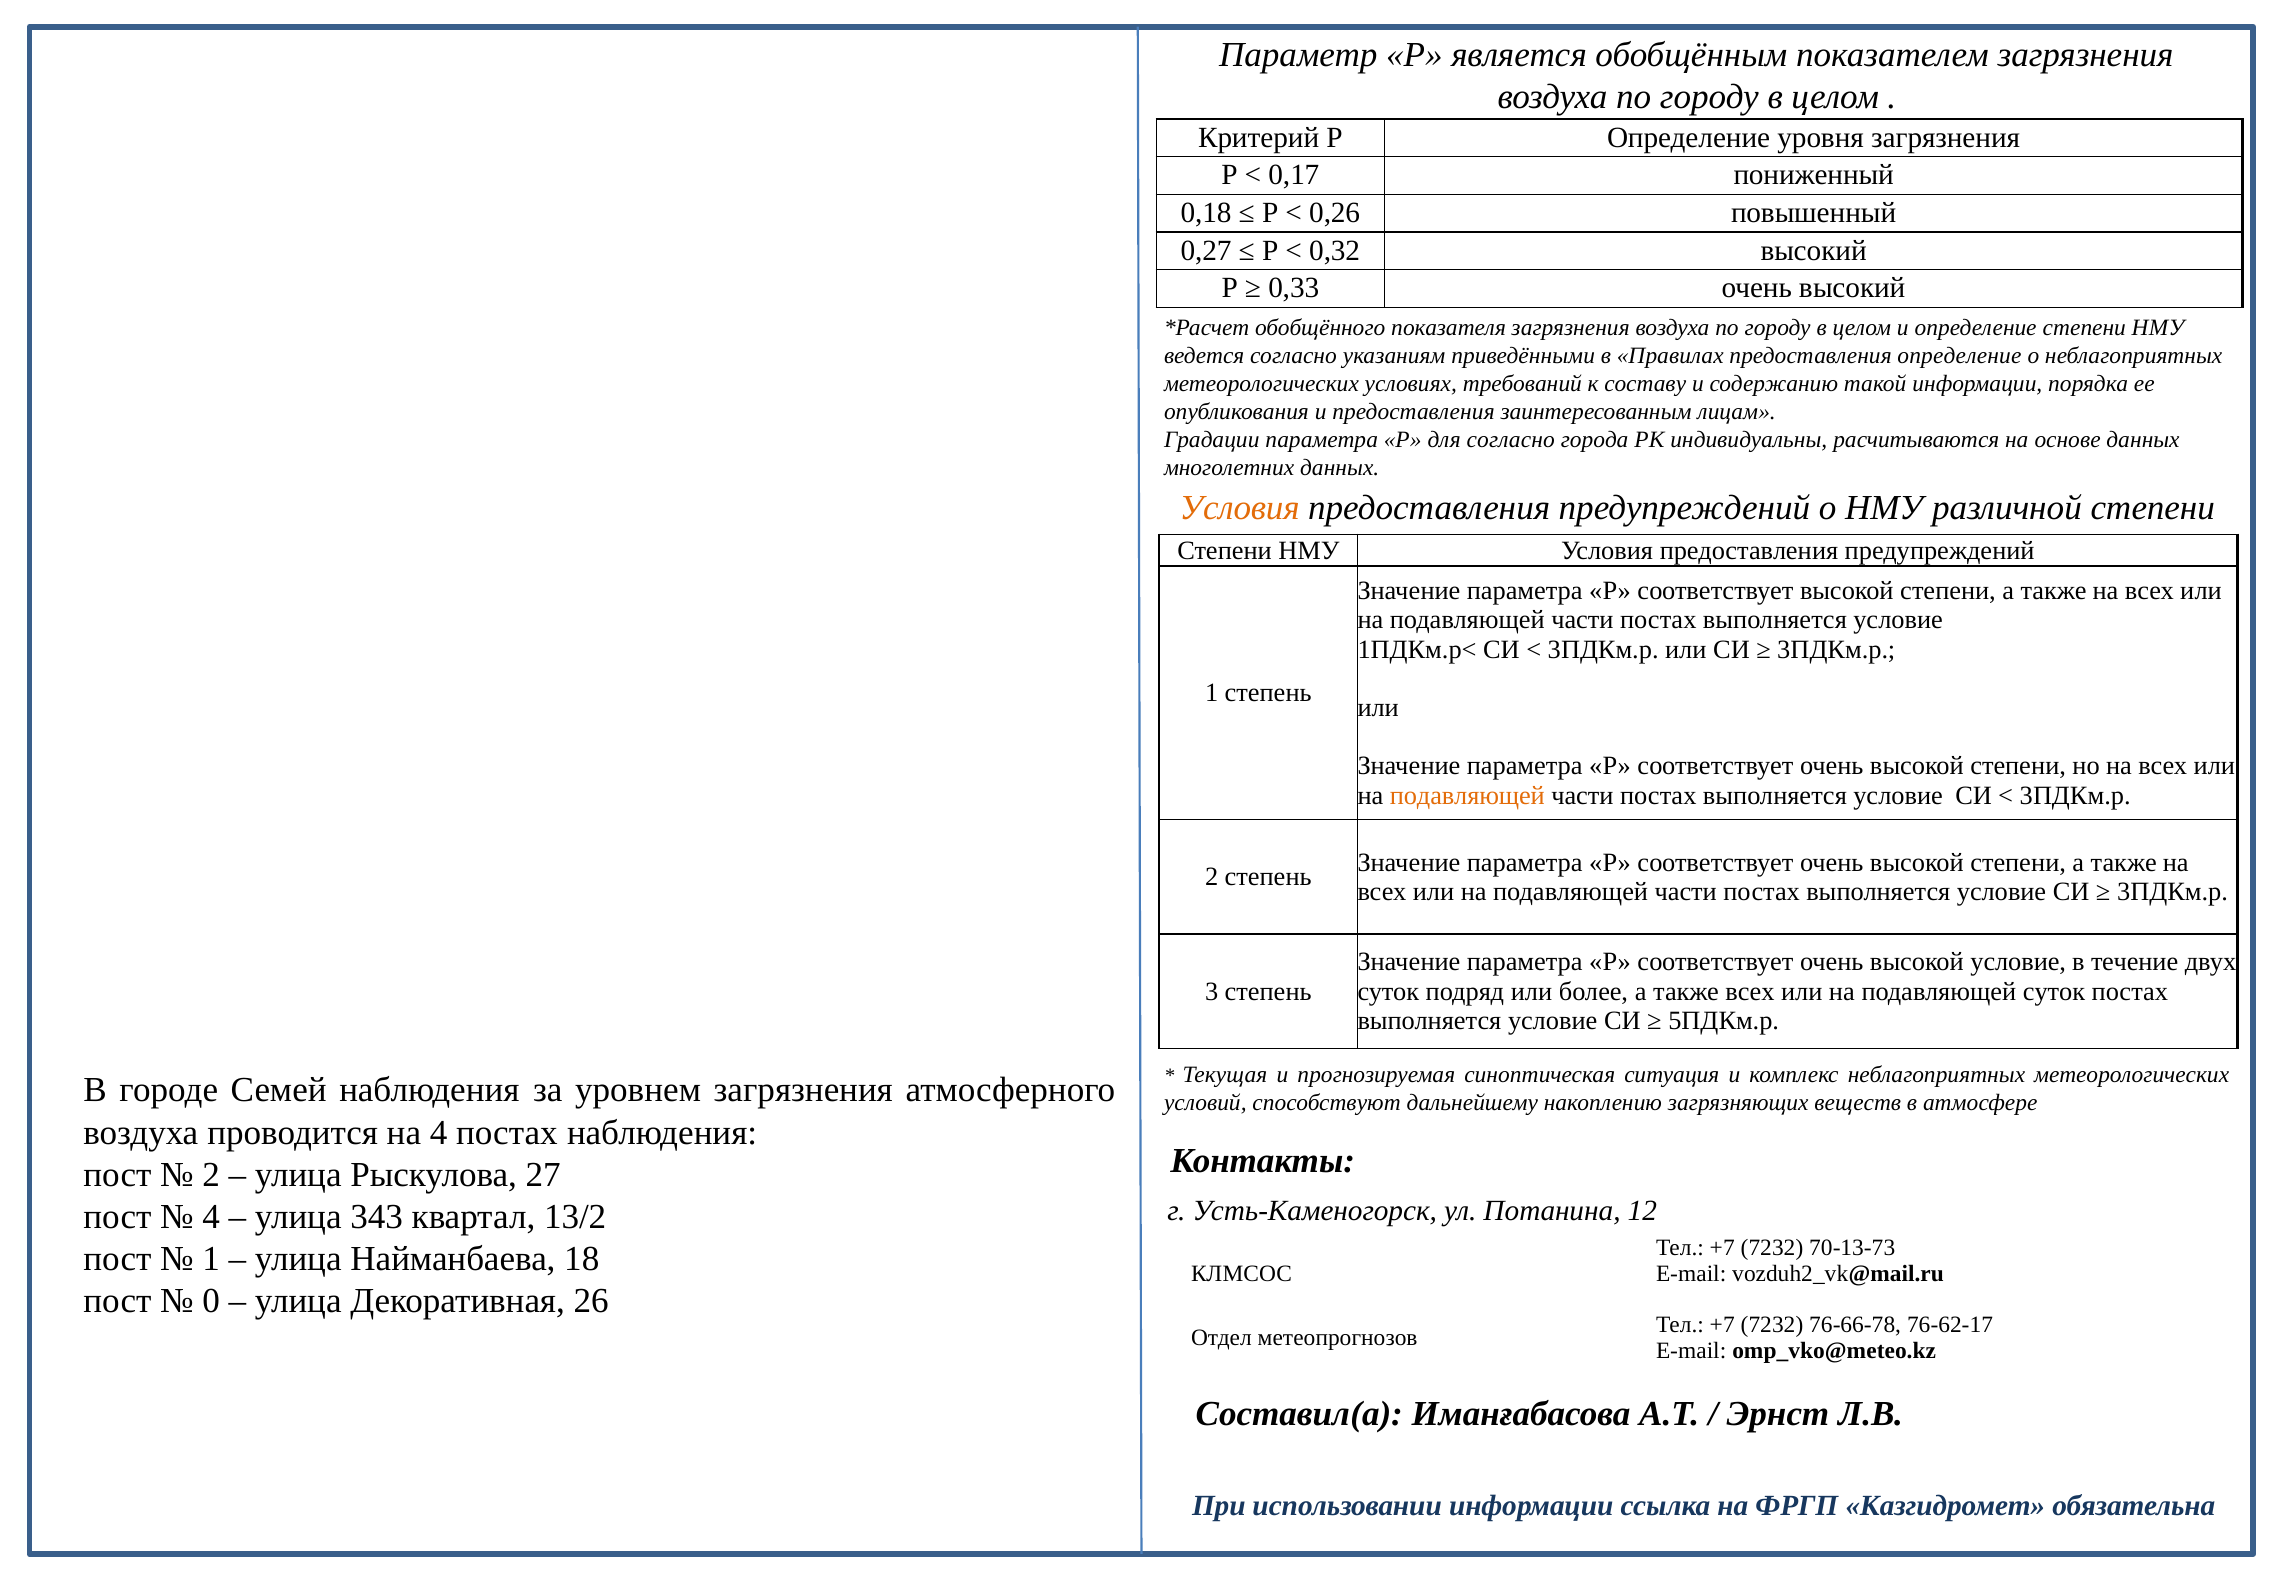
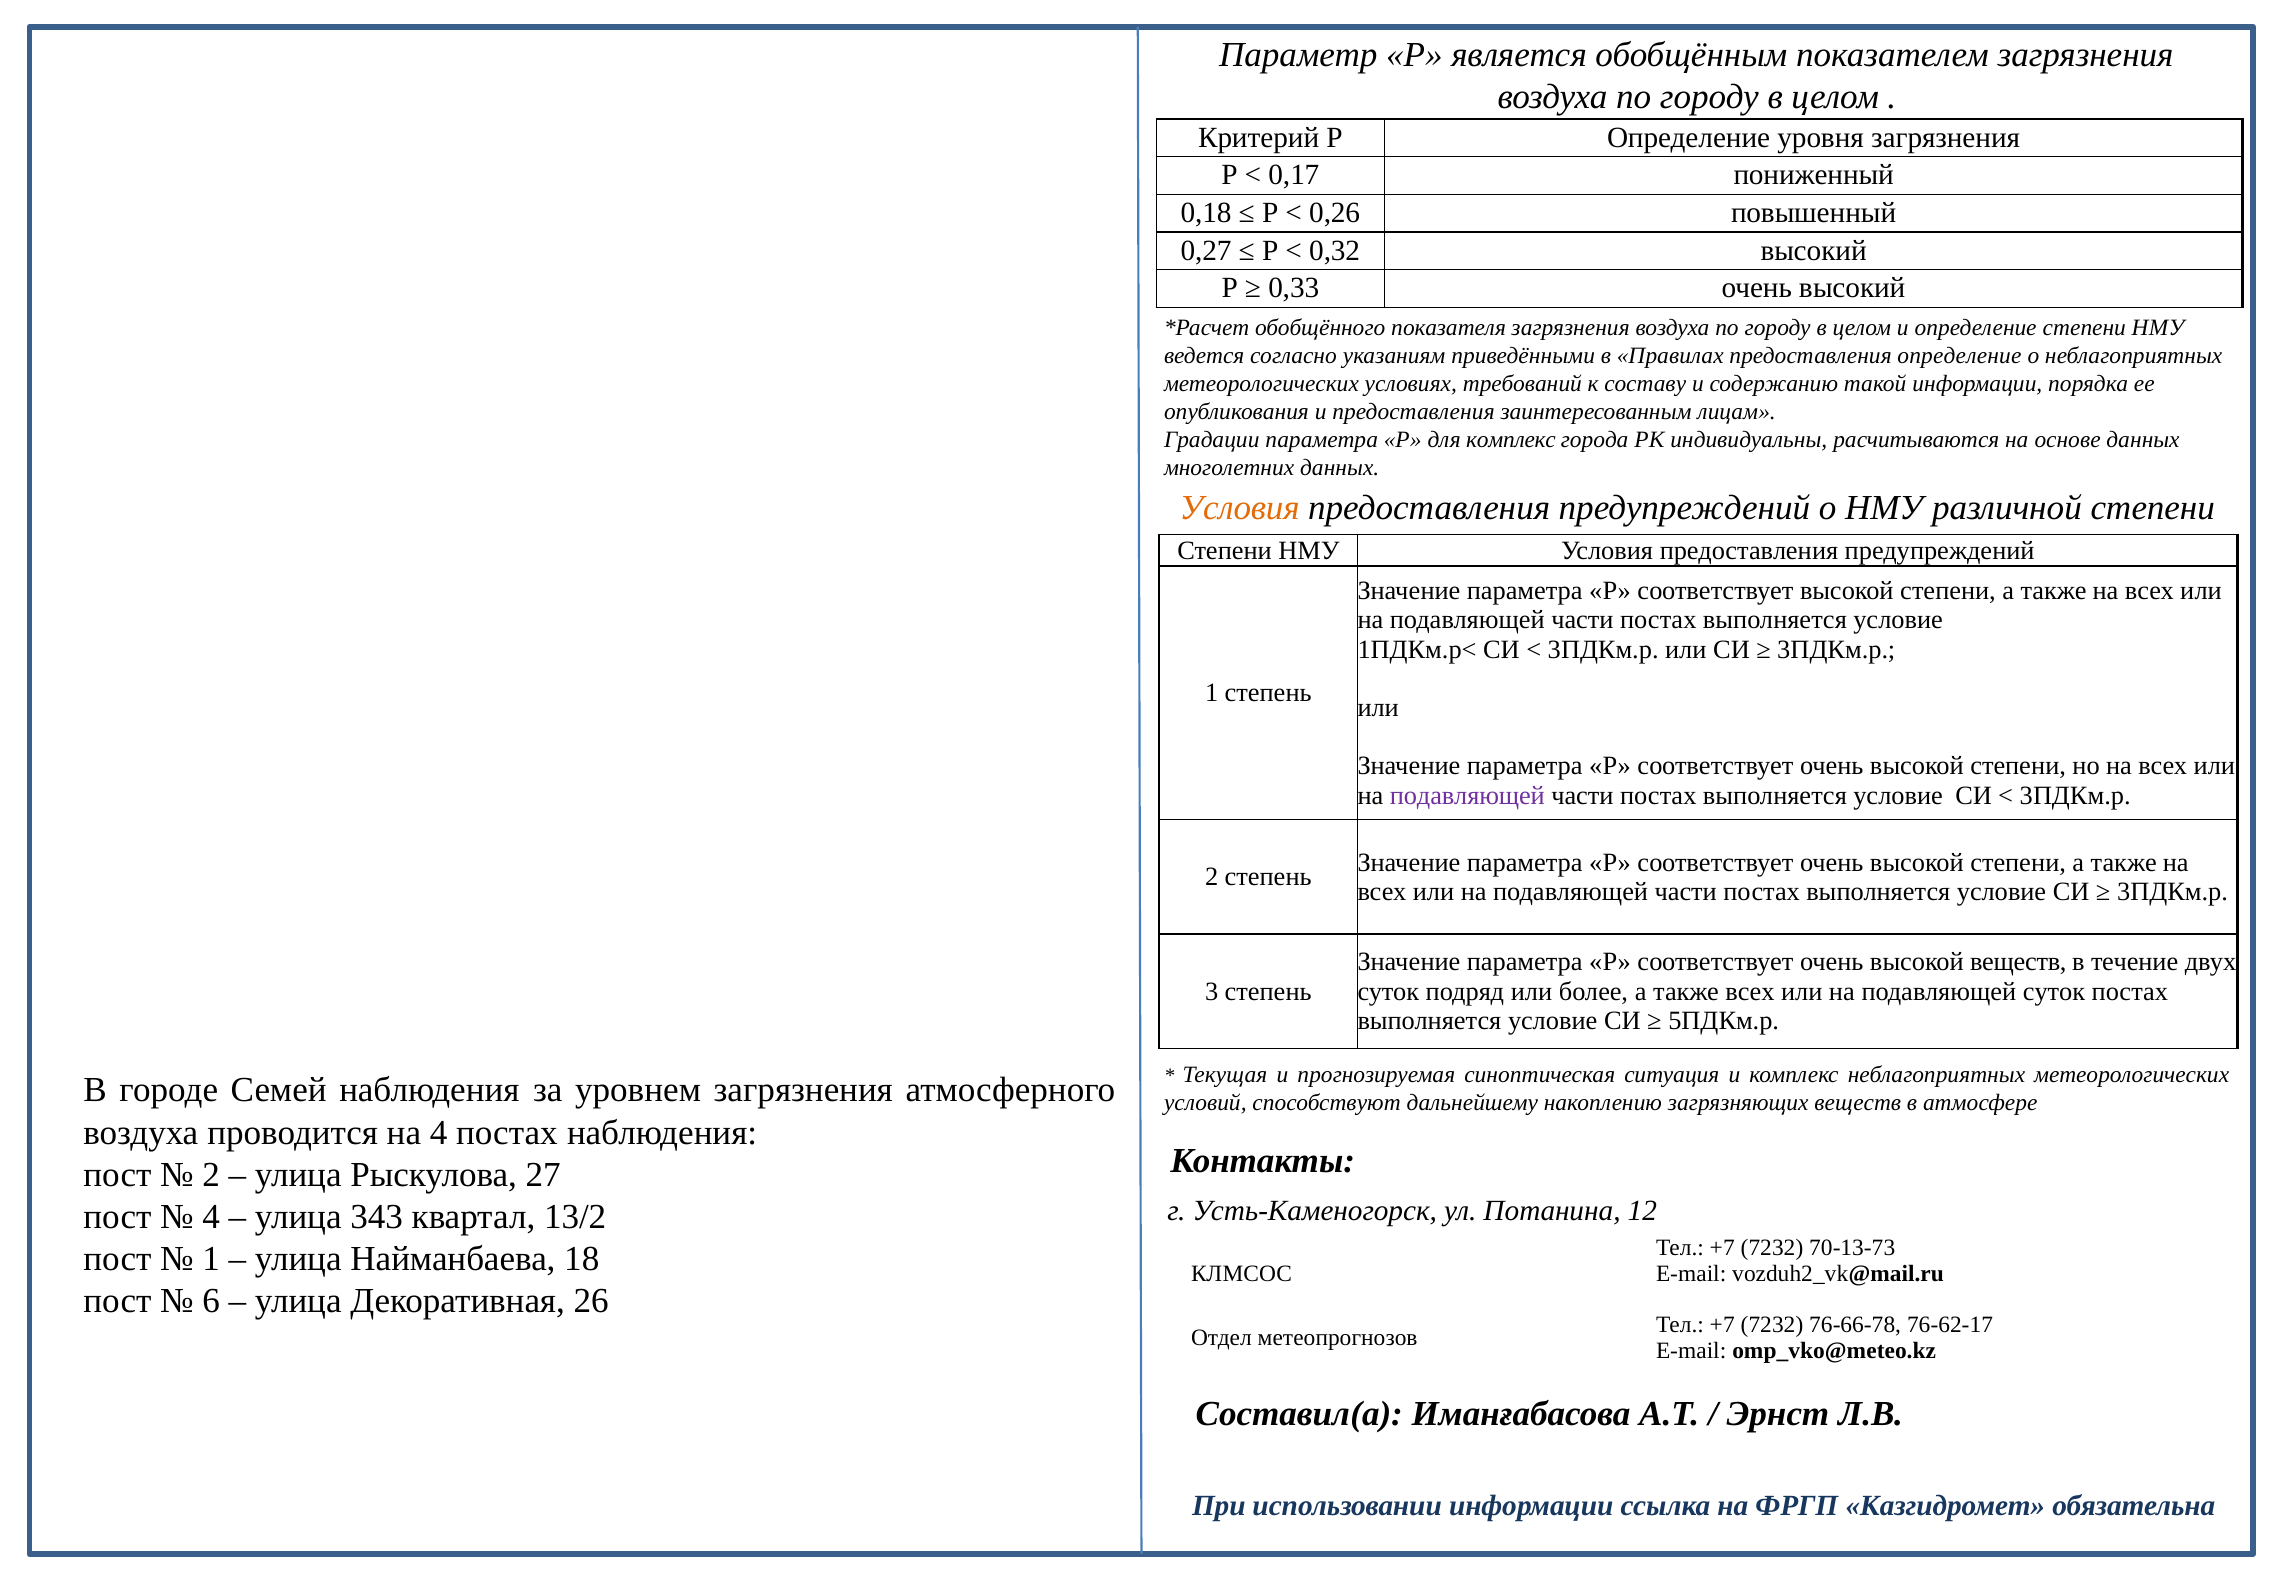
для согласно: согласно -> комплекс
подавляющей at (1467, 795) colour: orange -> purple
высокой условие: условие -> веществ
0: 0 -> 6
